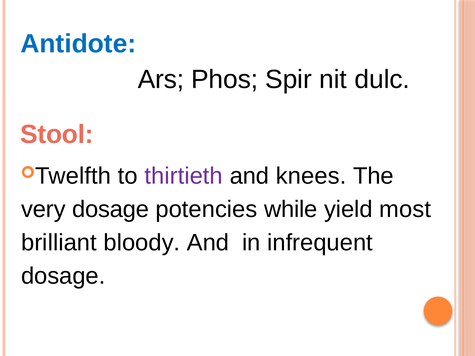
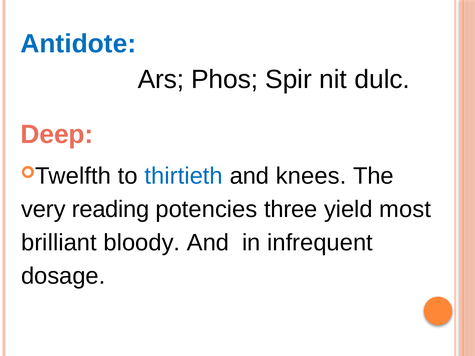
Stool: Stool -> Deep
thirtieth colour: purple -> blue
very dosage: dosage -> reading
while: while -> three
